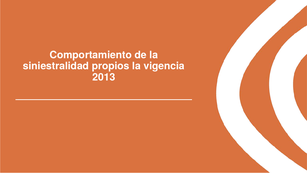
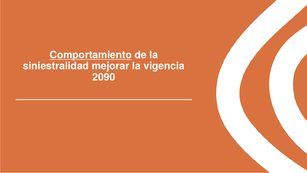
Comportamiento underline: none -> present
propios: propios -> mejorar
2013: 2013 -> 2090
